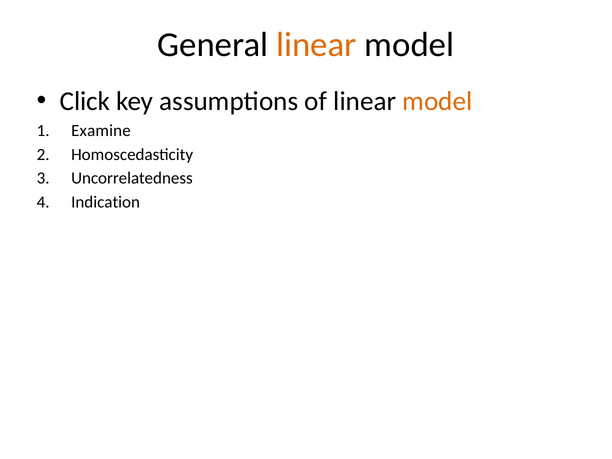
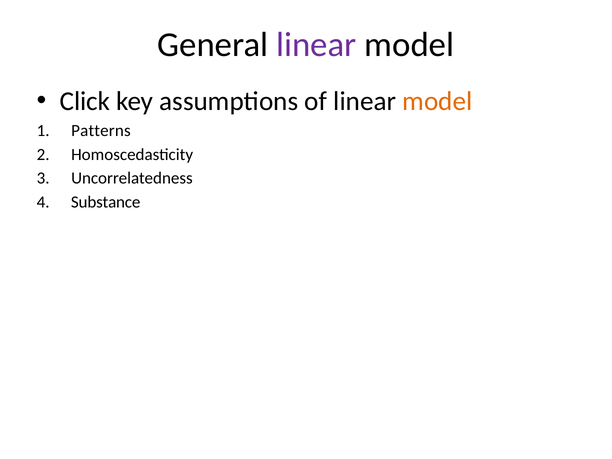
linear at (316, 45) colour: orange -> purple
Examine: Examine -> Patterns
Indication: Indication -> Substance
